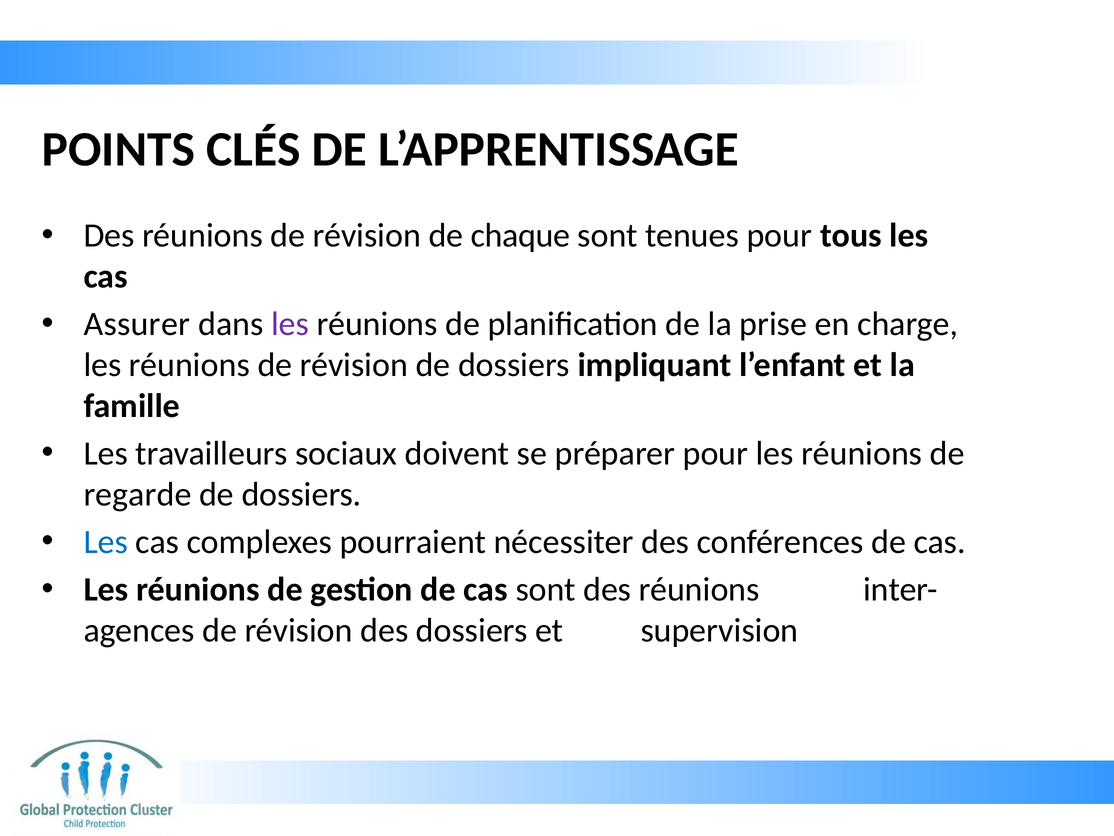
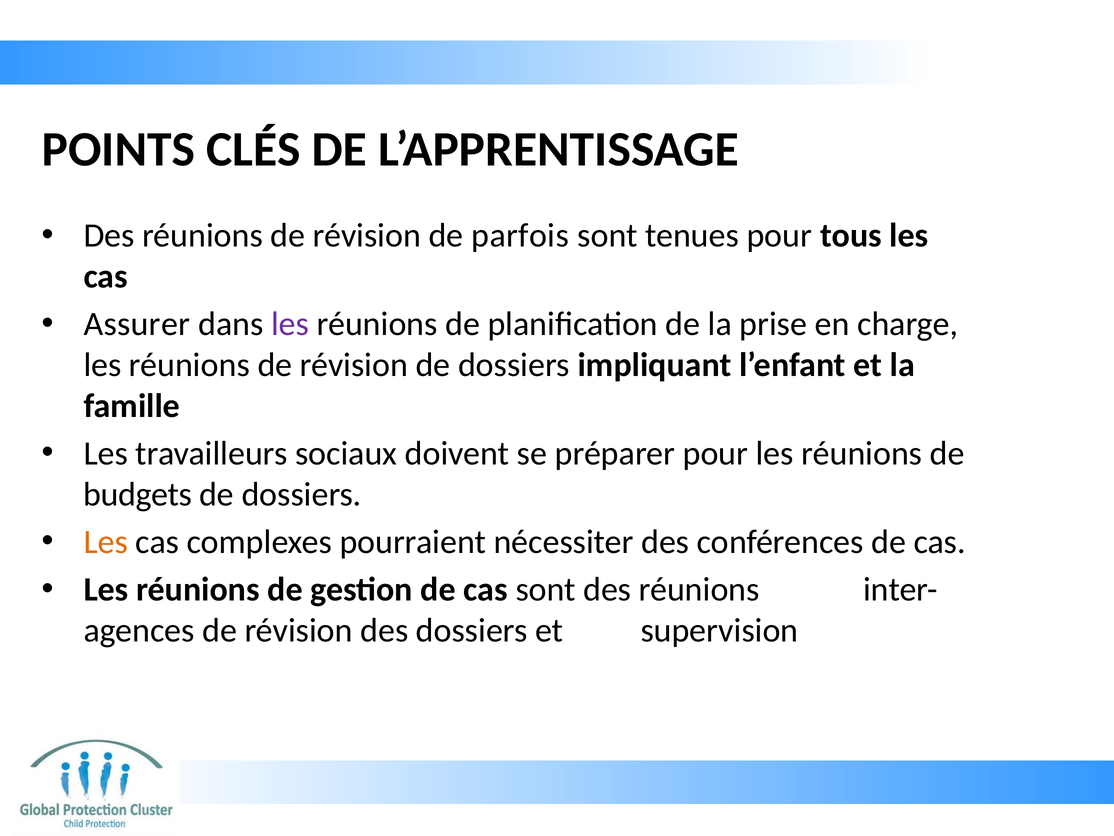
chaque: chaque -> parfois
regarde: regarde -> budgets
Les at (106, 542) colour: blue -> orange
